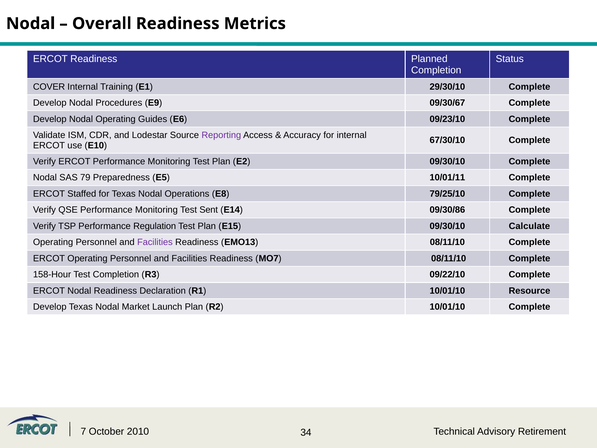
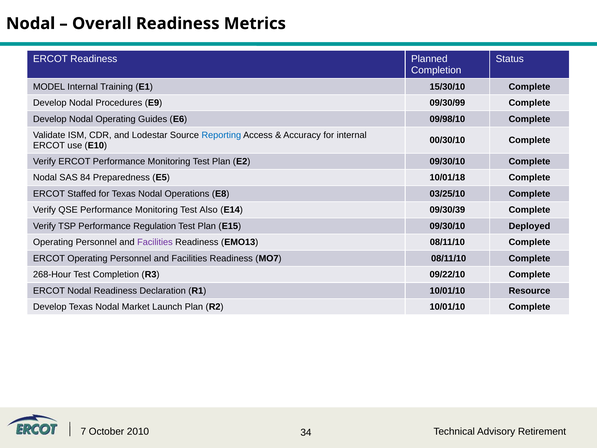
COVER: COVER -> MODEL
29/30/10: 29/30/10 -> 15/30/10
09/30/67: 09/30/67 -> 09/30/99
09/23/10: 09/23/10 -> 09/98/10
Reporting colour: purple -> blue
67/30/10: 67/30/10 -> 00/30/10
79: 79 -> 84
10/01/11: 10/01/11 -> 10/01/18
79/25/10: 79/25/10 -> 03/25/10
Sent: Sent -> Also
09/30/86: 09/30/86 -> 09/30/39
Calculate: Calculate -> Deployed
158-Hour: 158-Hour -> 268-Hour
